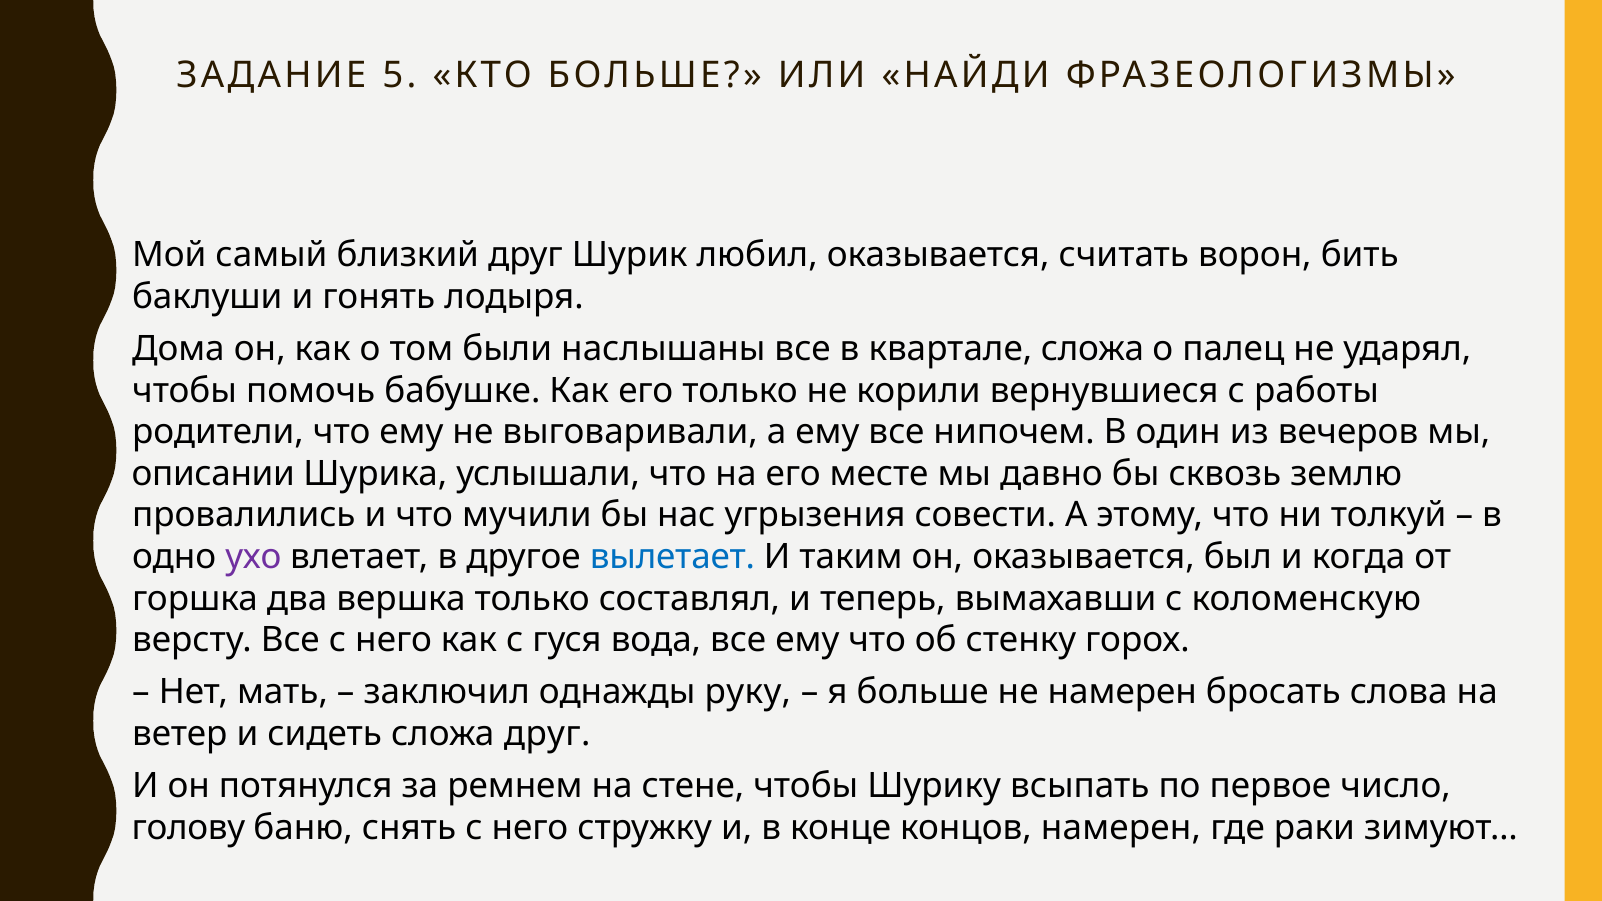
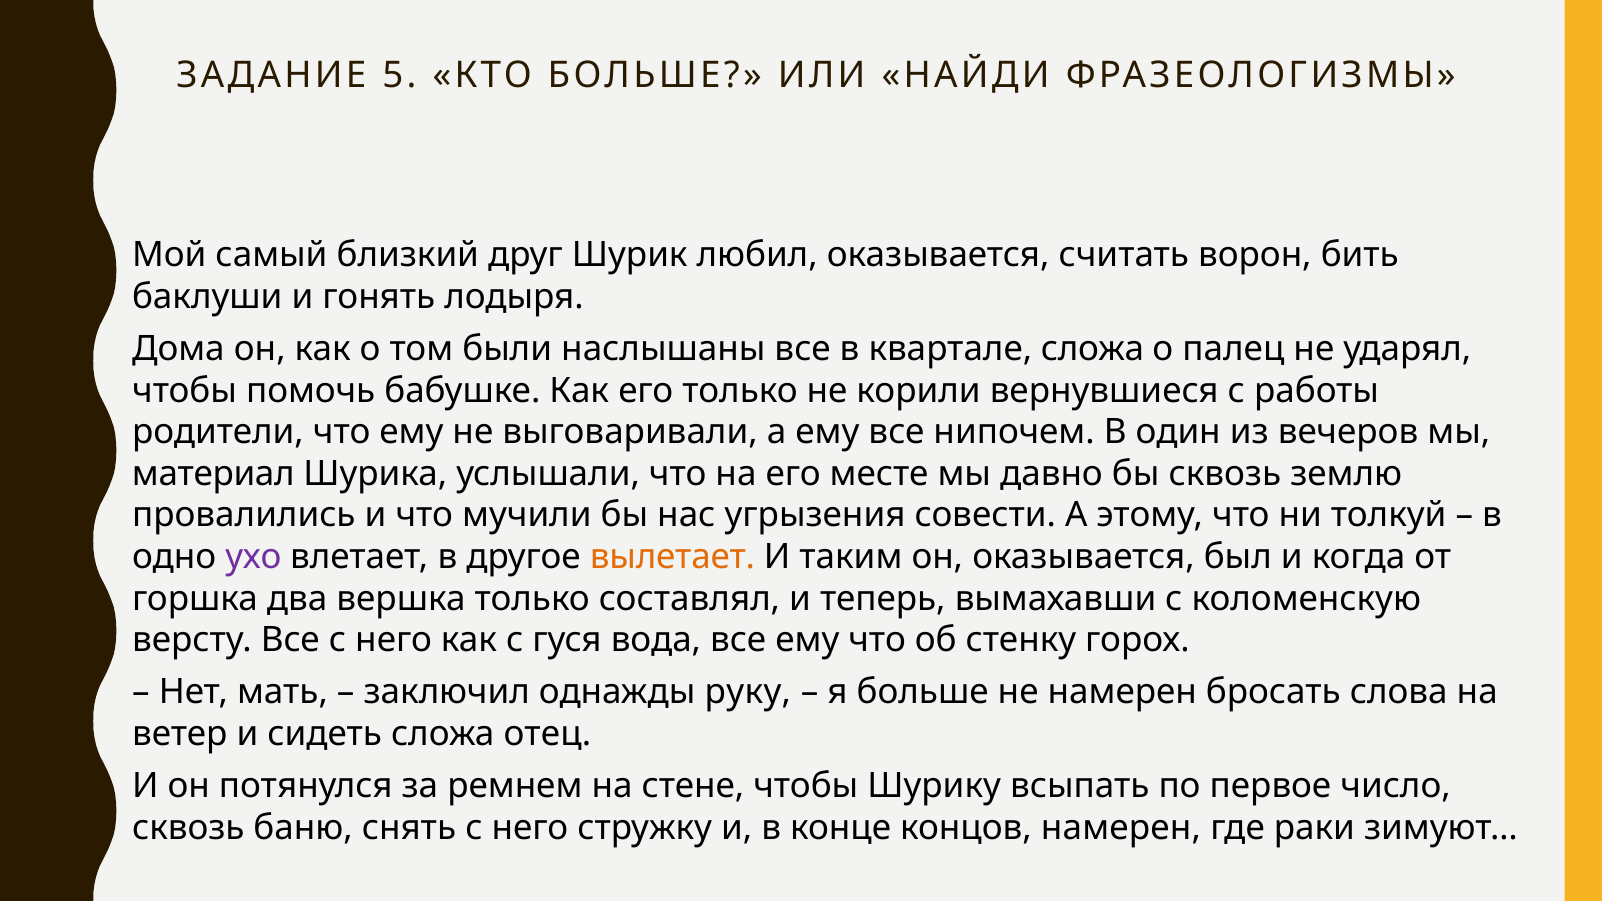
описании: описании -> материал
вылетает colour: blue -> orange
сложа друг: друг -> отец
голову at (188, 828): голову -> сквозь
